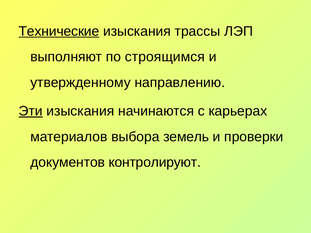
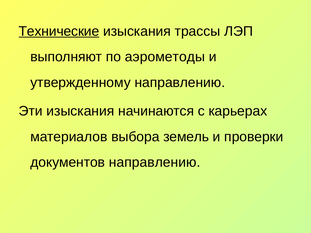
строящимся: строящимся -> аэрометоды
Эти underline: present -> none
документов контролируют: контролируют -> направлению
